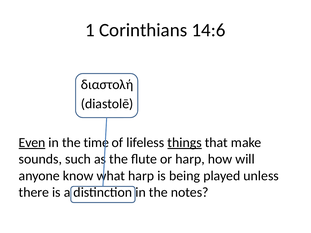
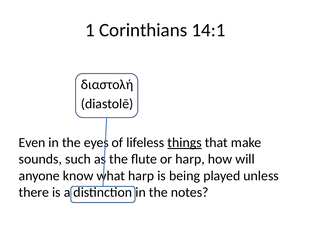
14:6: 14:6 -> 14:1
Even underline: present -> none
time: time -> eyes
